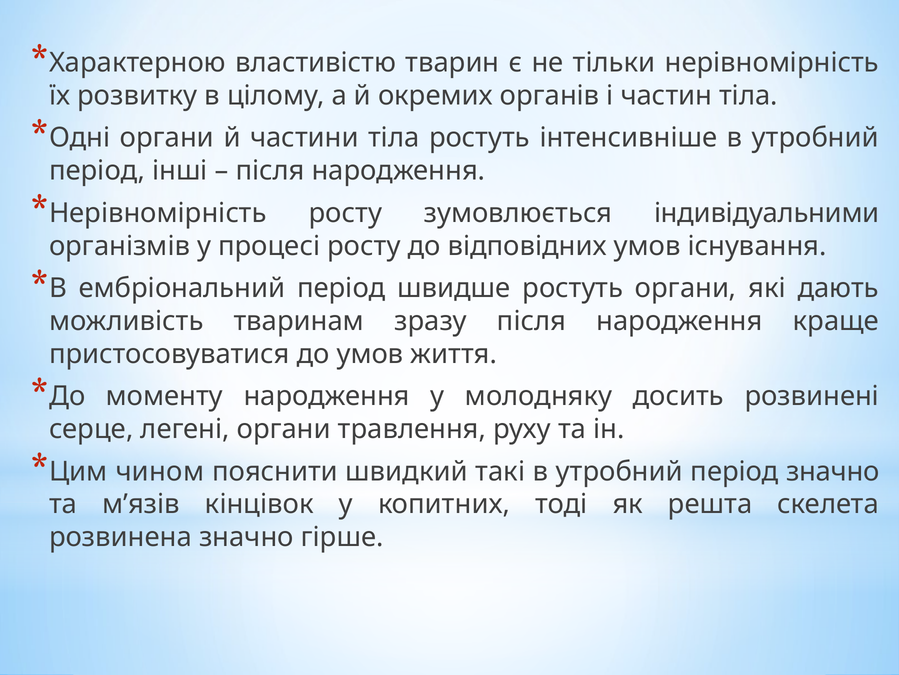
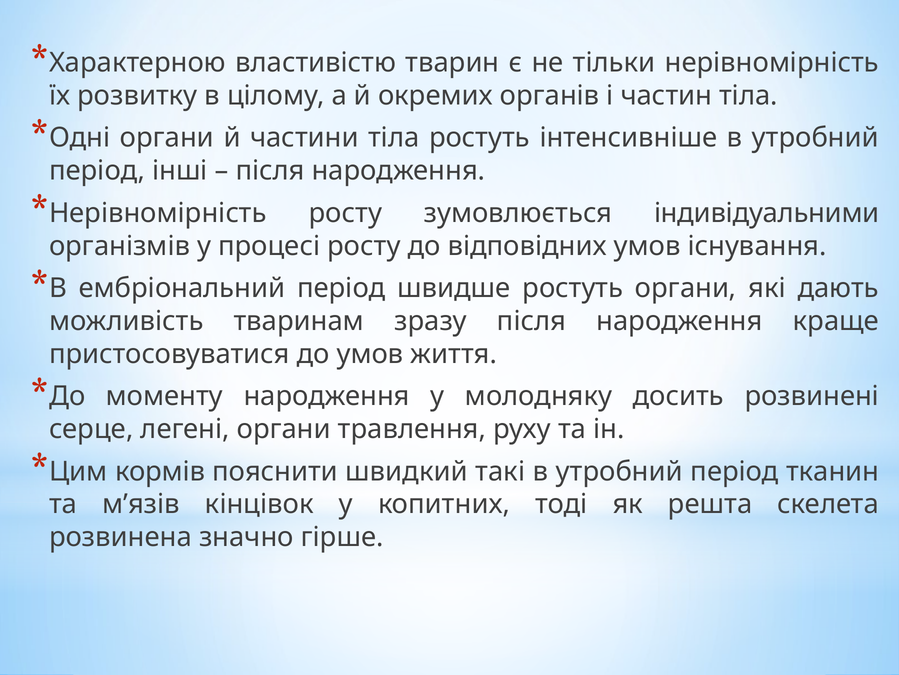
чином: чином -> кормів
період значно: значно -> тканин
